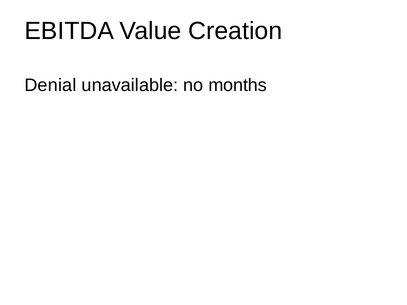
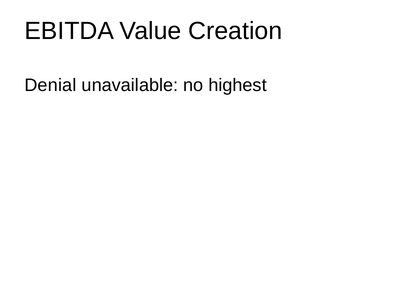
months: months -> highest
